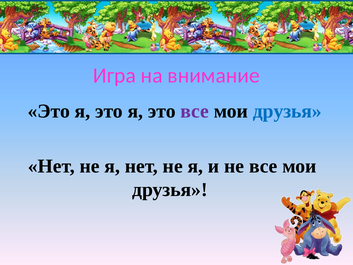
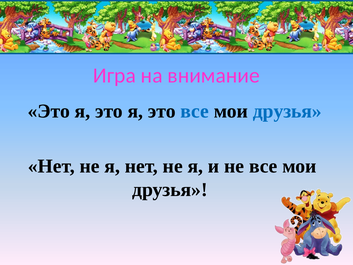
все at (195, 111) colour: purple -> blue
